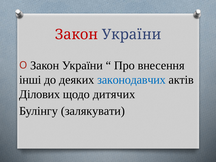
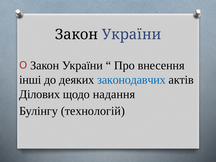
Закон at (76, 35) colour: red -> black
дитячих: дитячих -> надання
залякувати: залякувати -> технологій
